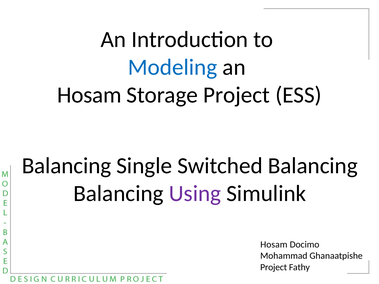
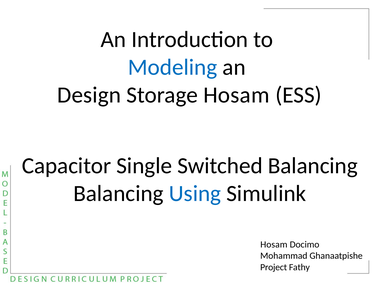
Hosam at (89, 95): Hosam -> Design
Storage Project: Project -> Hosam
Balancing at (66, 166): Balancing -> Capacitor
Using colour: purple -> blue
